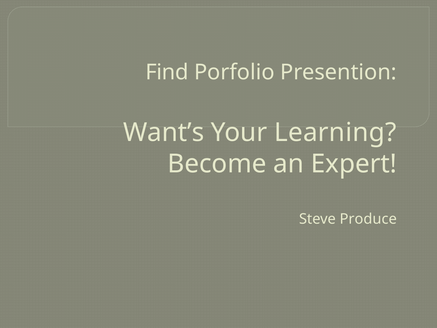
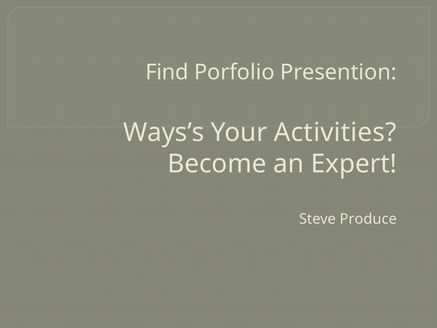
Want’s: Want’s -> Ways’s
Learning: Learning -> Activities
